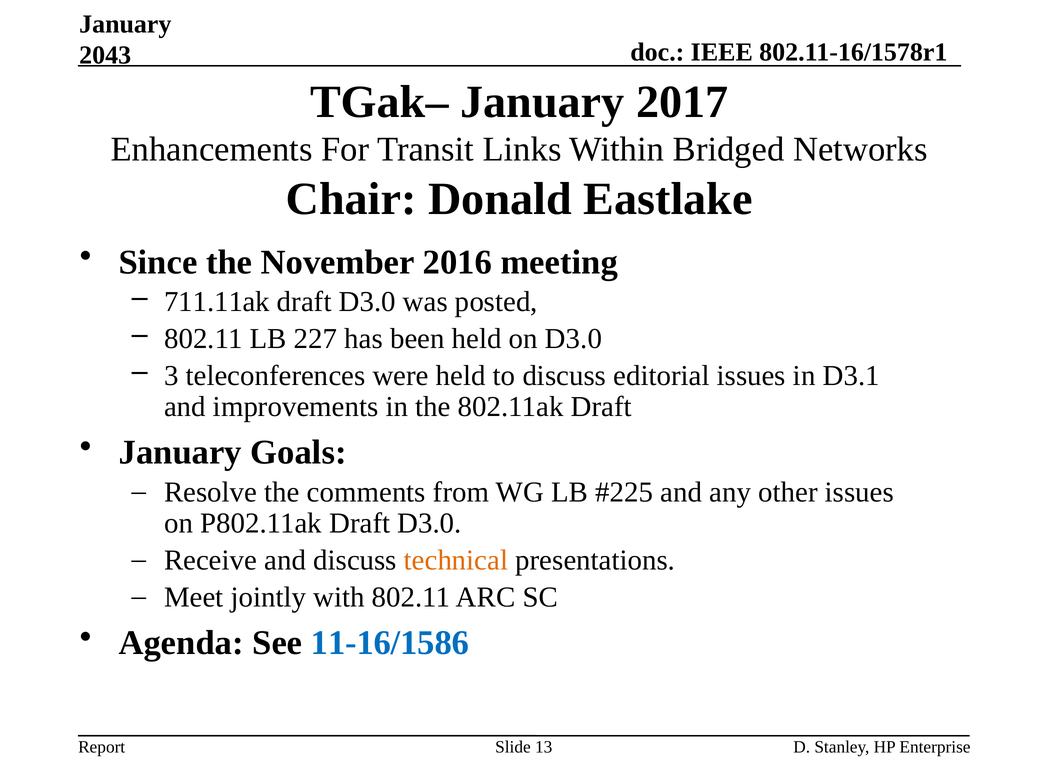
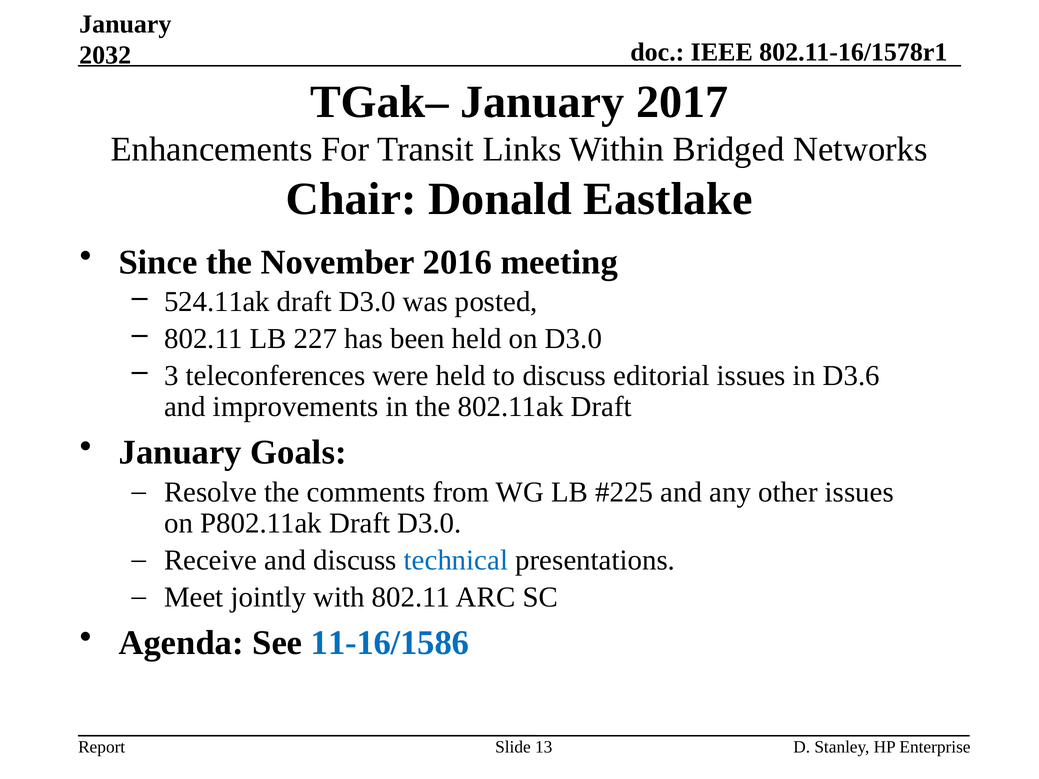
2043: 2043 -> 2032
711.11ak: 711.11ak -> 524.11ak
D3.1: D3.1 -> D3.6
technical colour: orange -> blue
